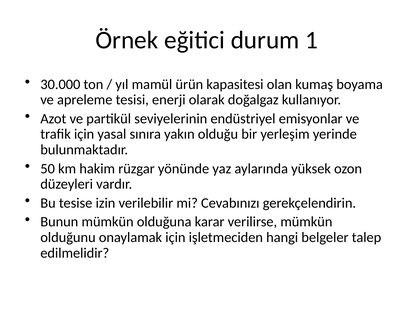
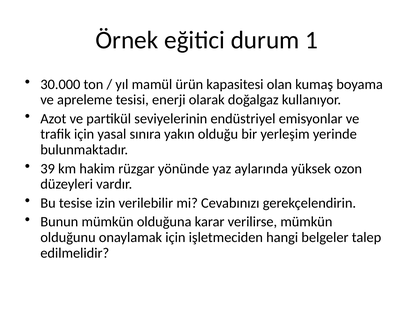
50: 50 -> 39
